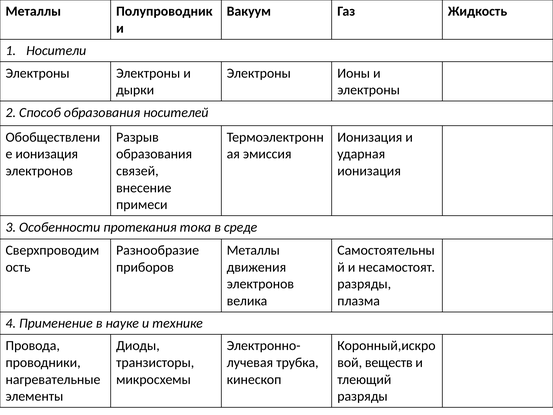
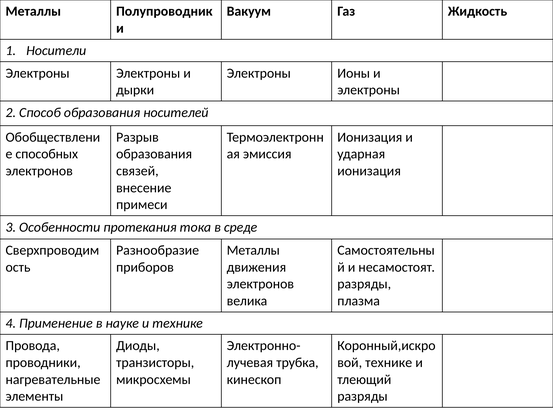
ионизация at (47, 154): ионизация -> способных
веществ at (389, 362): веществ -> технике
